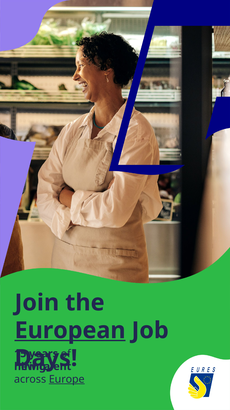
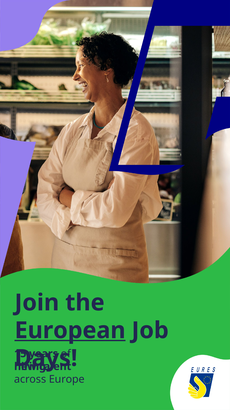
Europe underline: present -> none
